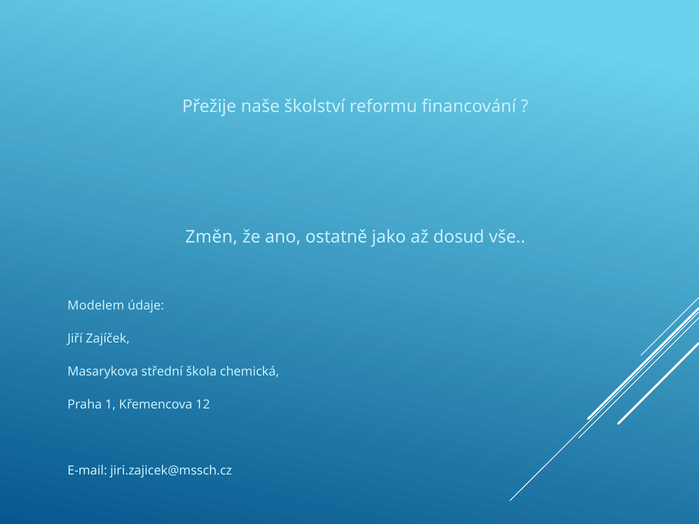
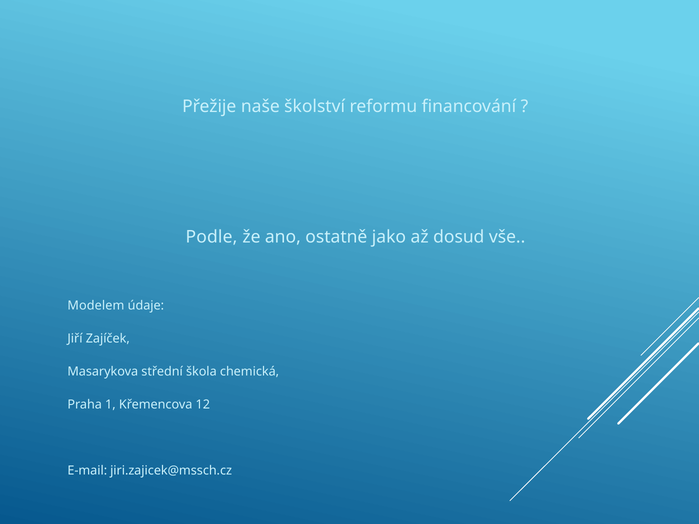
Změn: Změn -> Podle
